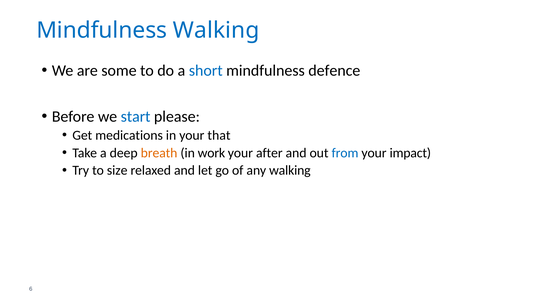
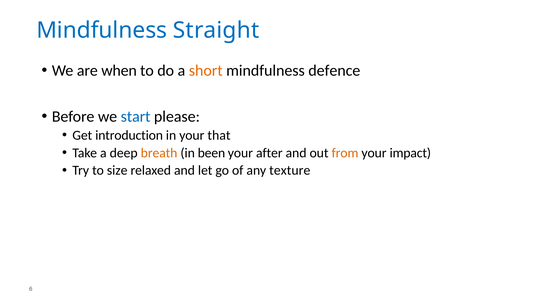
Mindfulness Walking: Walking -> Straight
some: some -> when
short colour: blue -> orange
medications: medications -> introduction
work: work -> been
from colour: blue -> orange
any walking: walking -> texture
